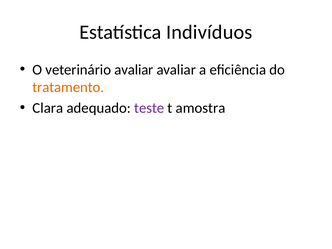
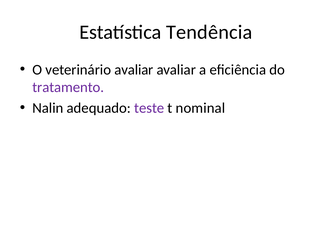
Indivíduos: Indivíduos -> Tendência
tratamento colour: orange -> purple
Clara: Clara -> Nalin
amostra: amostra -> nominal
